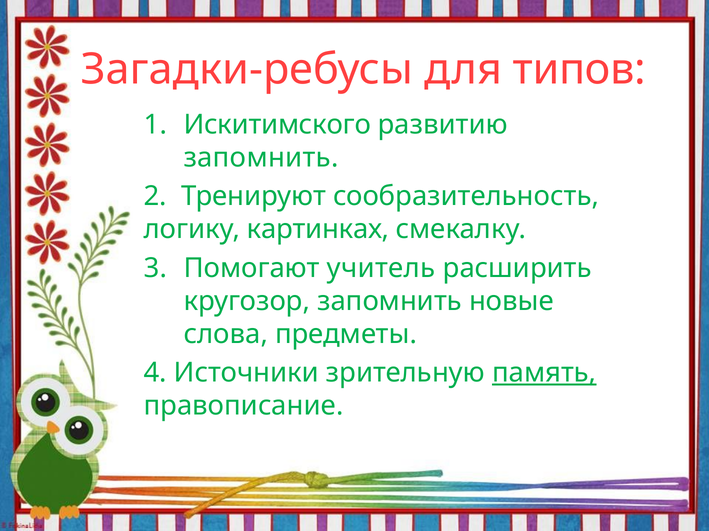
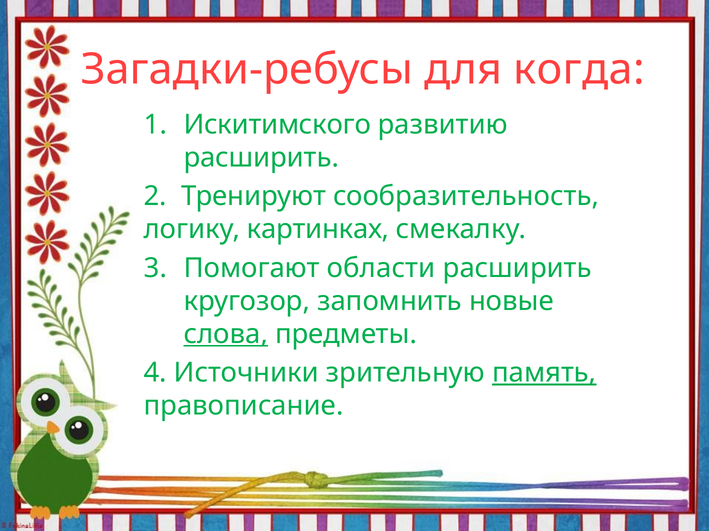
типов: типов -> когда
запомнить at (261, 158): запомнить -> расширить
учитель: учитель -> области
слова underline: none -> present
